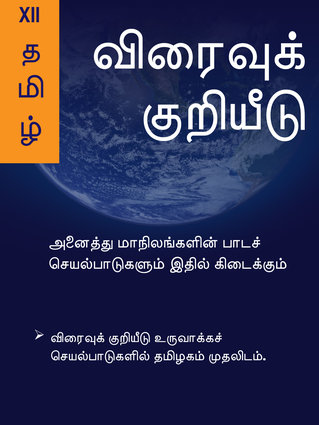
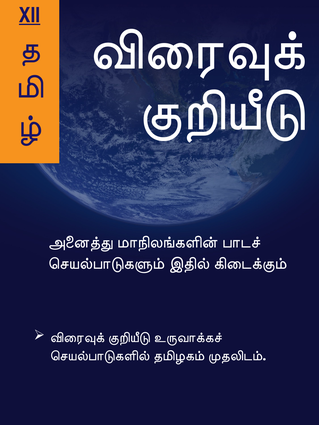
XII underline: none -> present
